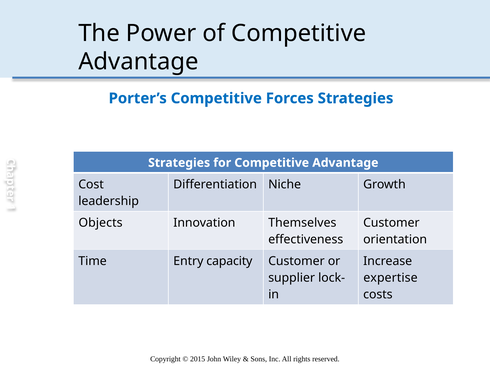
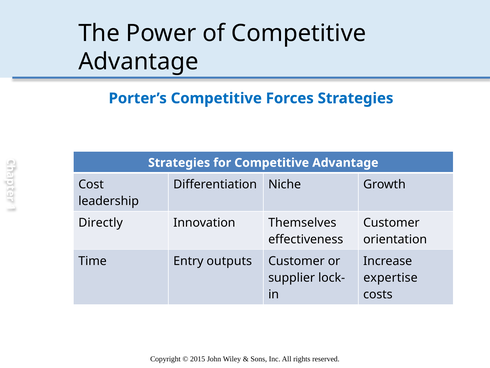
Objects: Objects -> Directly
capacity: capacity -> outputs
